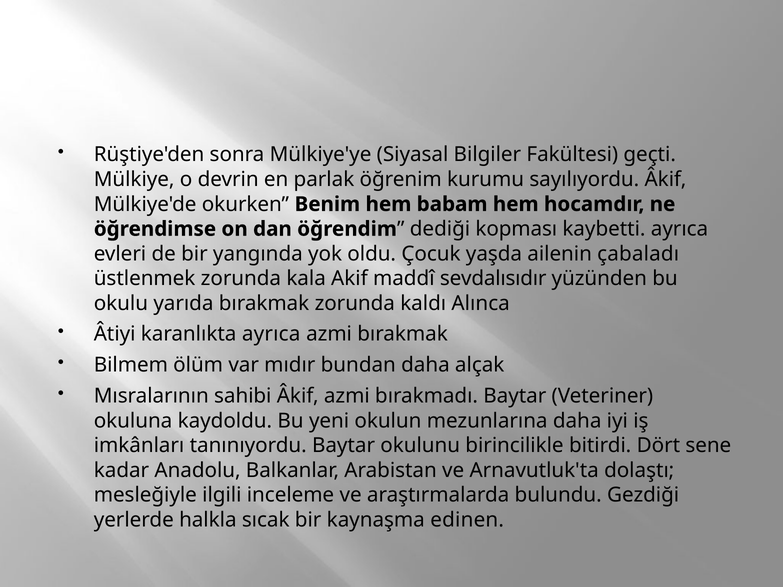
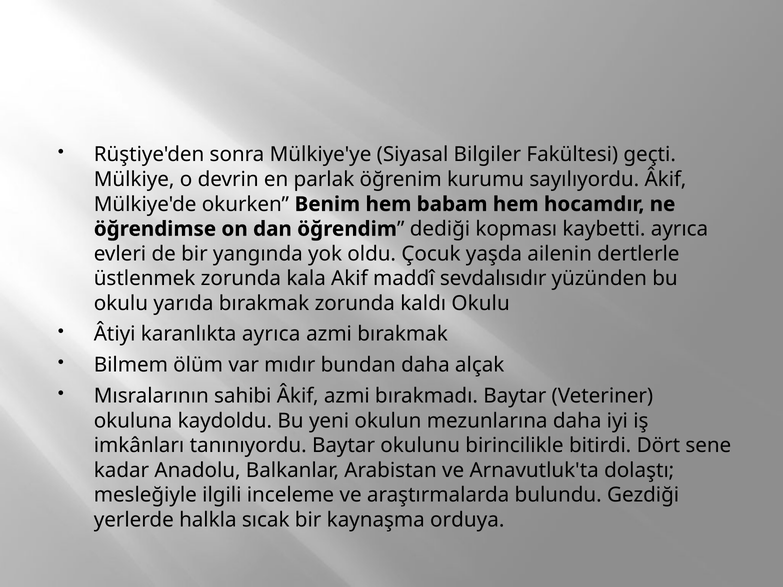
çabaladı: çabaladı -> dertlerle
kaldı Alınca: Alınca -> Okulu
edinen: edinen -> orduya
